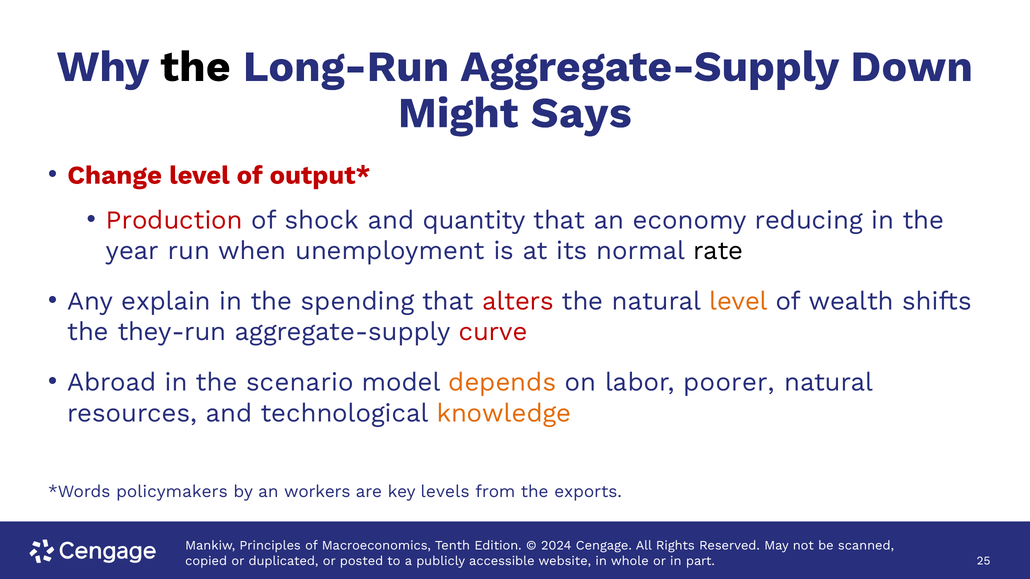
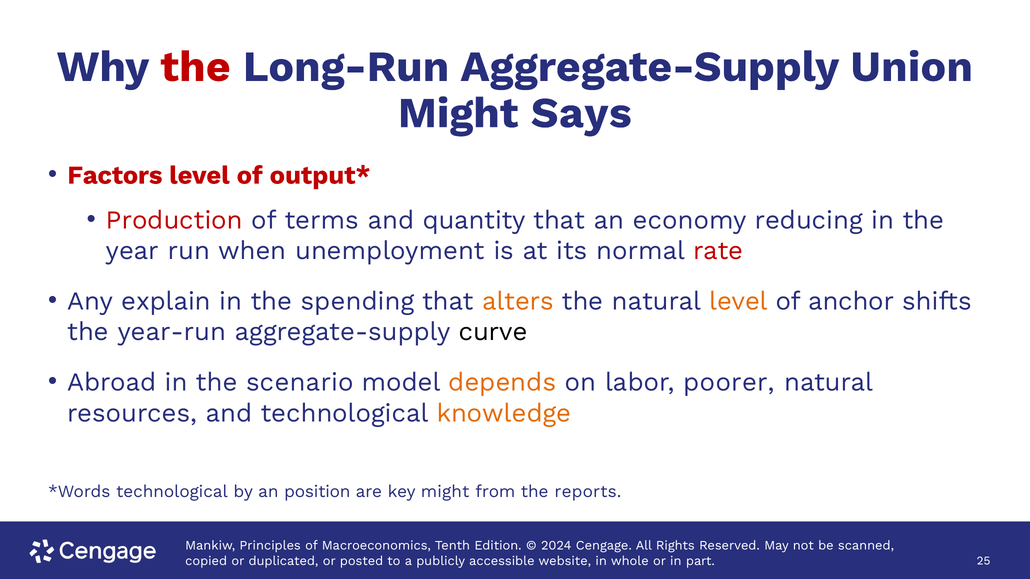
the at (195, 67) colour: black -> red
Down: Down -> Union
Change: Change -> Factors
shock: shock -> terms
rate colour: black -> red
alters colour: red -> orange
wealth: wealth -> anchor
they-run: they-run -> year-run
curve colour: red -> black
policymakers at (172, 492): policymakers -> technological
workers: workers -> position
key levels: levels -> might
exports: exports -> reports
